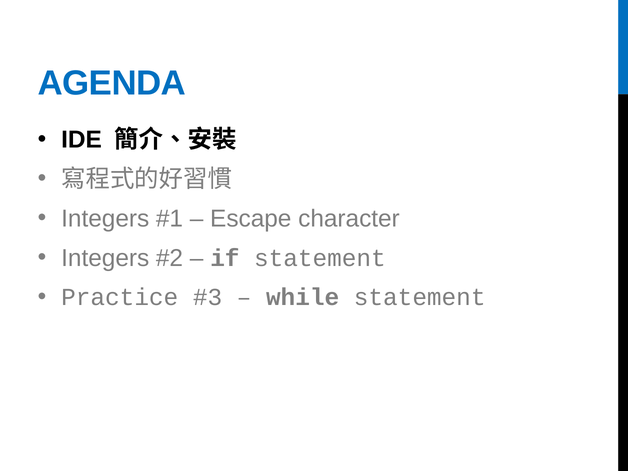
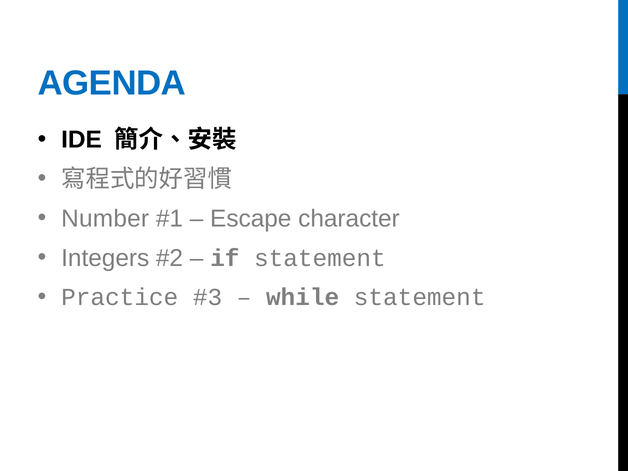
Integers at (105, 219): Integers -> Number
